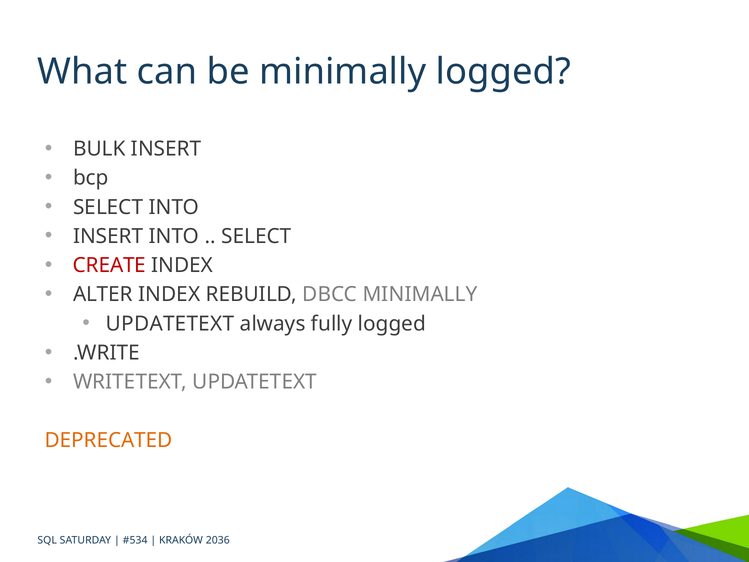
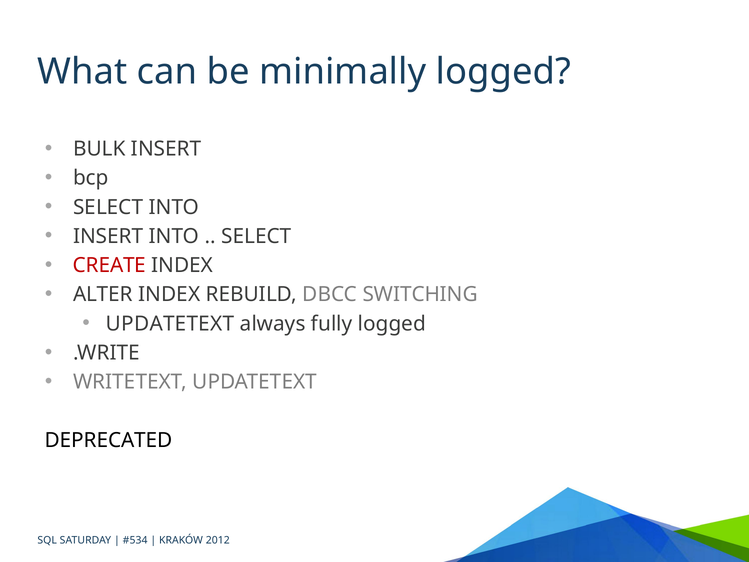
DBCC MINIMALLY: MINIMALLY -> SWITCHING
DEPRECATED colour: orange -> black
2036: 2036 -> 2012
